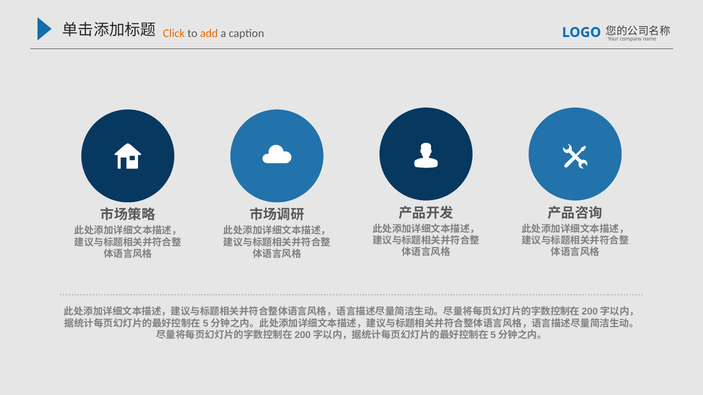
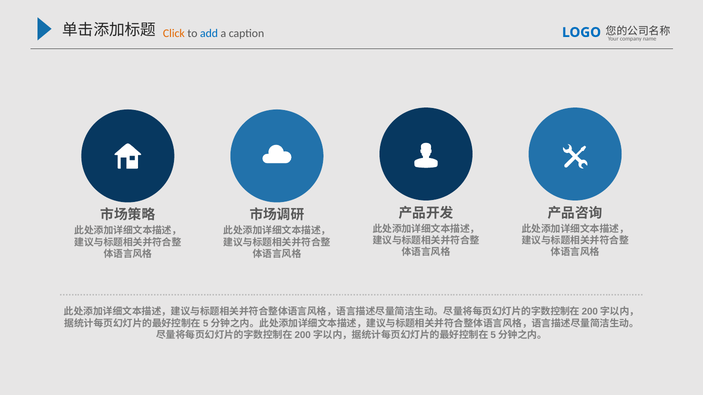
add colour: orange -> blue
